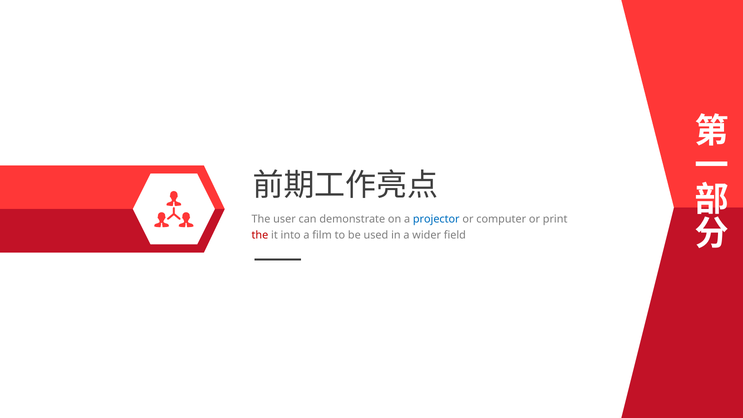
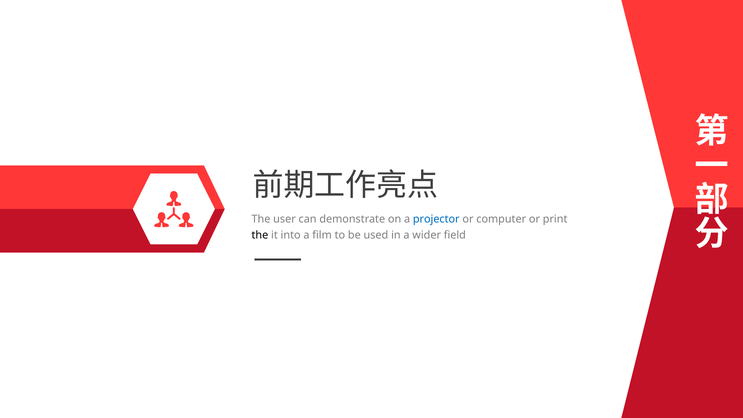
the at (260, 235) colour: red -> black
